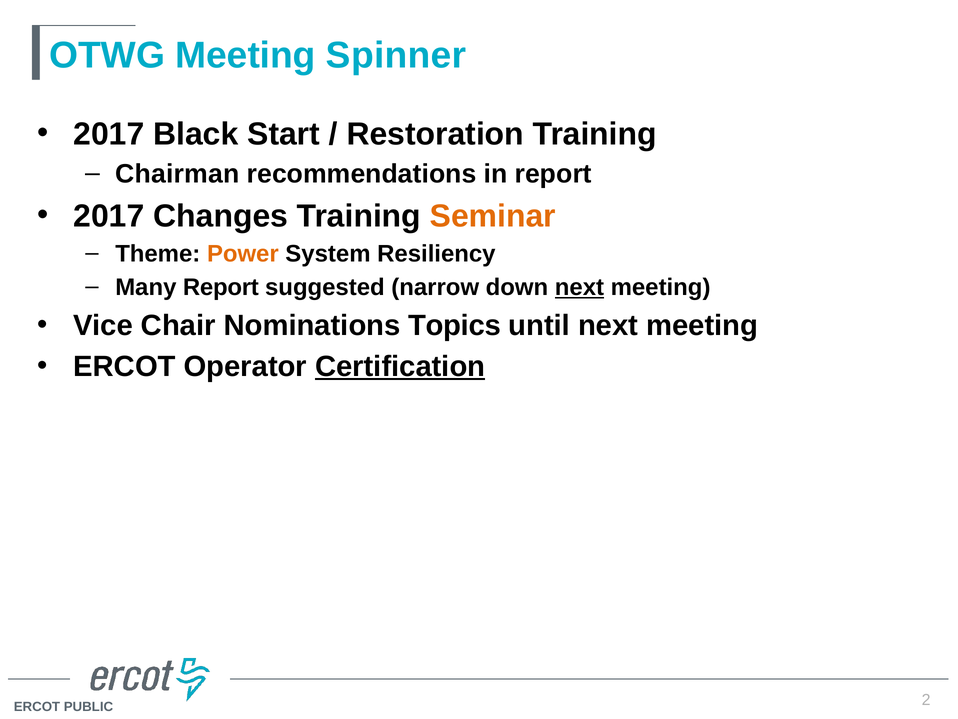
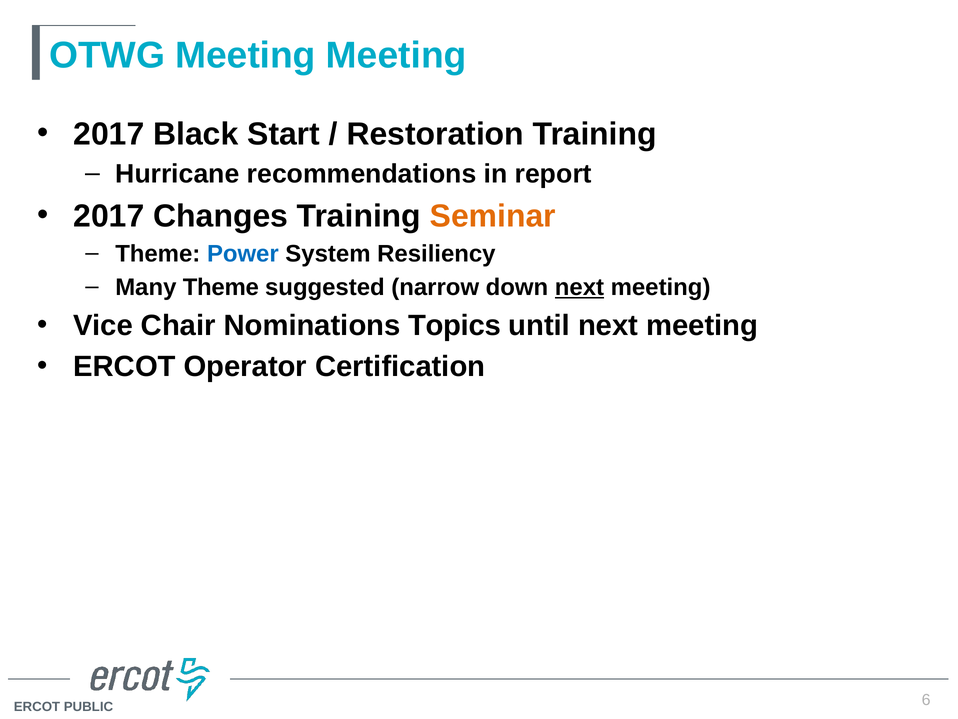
Meeting Spinner: Spinner -> Meeting
Chairman: Chairman -> Hurricane
Power colour: orange -> blue
Many Report: Report -> Theme
Certification underline: present -> none
2: 2 -> 6
